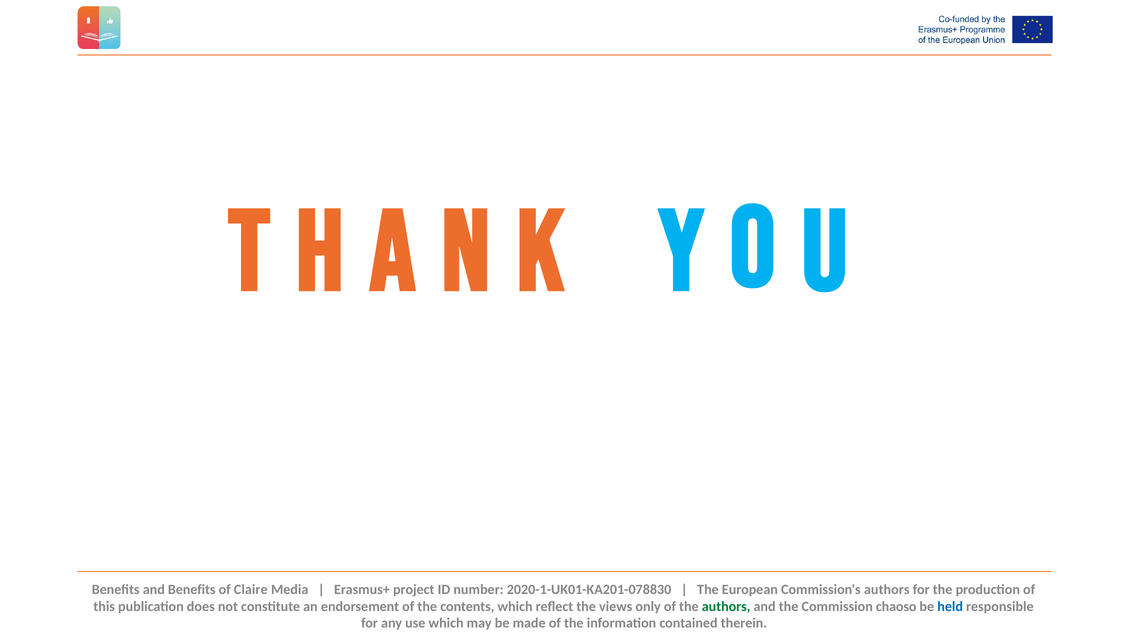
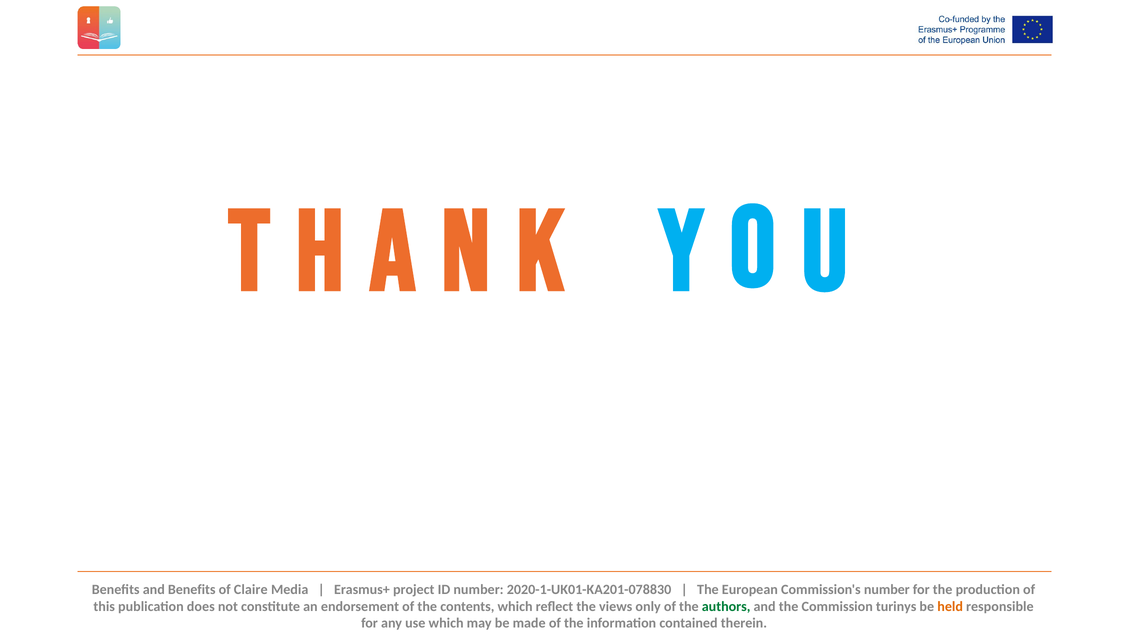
Commission's authors: authors -> number
chaoso: chaoso -> turinys
held colour: blue -> orange
